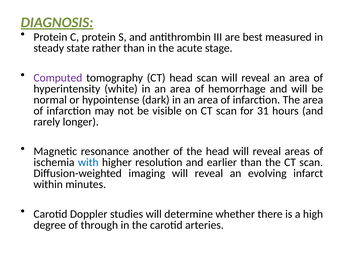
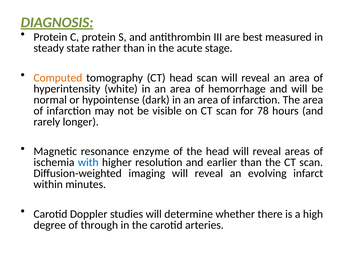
Computed colour: purple -> orange
31: 31 -> 78
another: another -> enzyme
